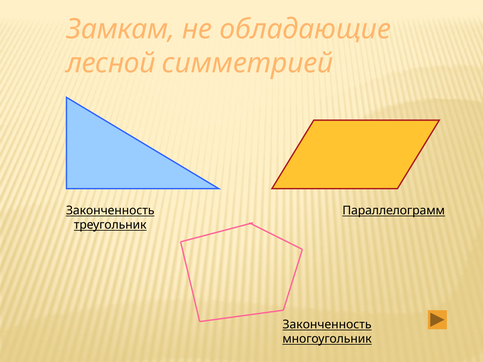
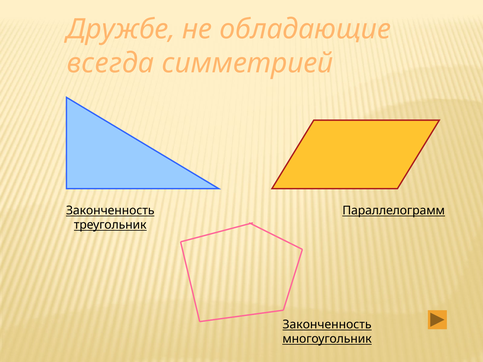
Замкам: Замкам -> Дружбе
лесной: лесной -> всегда
